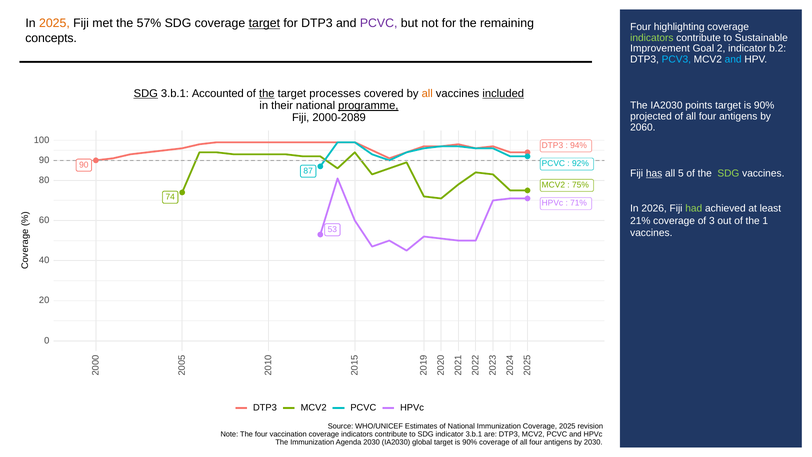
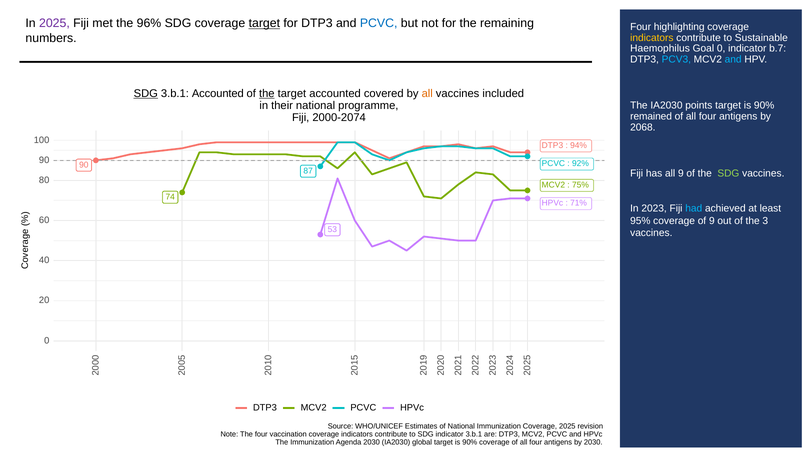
2025 at (54, 23) colour: orange -> purple
57%: 57% -> 96%
PCVC at (379, 23) colour: purple -> blue
concepts: concepts -> numbers
indicators at (652, 38) colour: light green -> yellow
Improvement: Improvement -> Haemophilus
Goal 2: 2 -> 0
b.2: b.2 -> b.7
target processes: processes -> accounted
included underline: present -> none
programme underline: present -> none
projected: projected -> remained
2000-2089: 2000-2089 -> 2000-2074
2060: 2060 -> 2068
has underline: present -> none
all 5: 5 -> 9
2026: 2026 -> 2023
had colour: light green -> light blue
21%: 21% -> 95%
of 3: 3 -> 9
the 1: 1 -> 3
